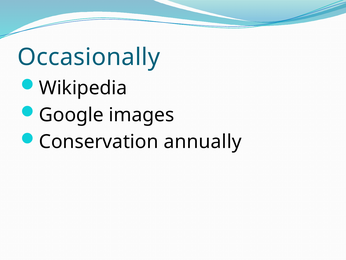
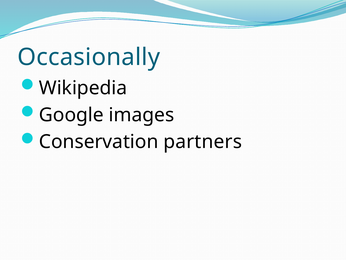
annually: annually -> partners
